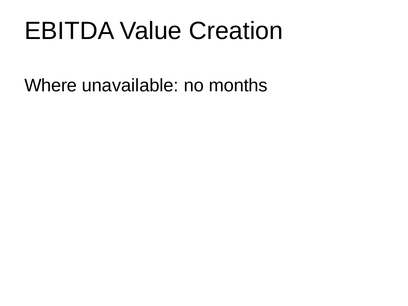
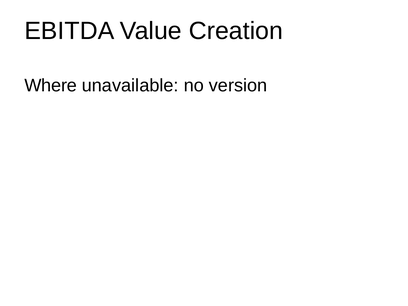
months: months -> version
